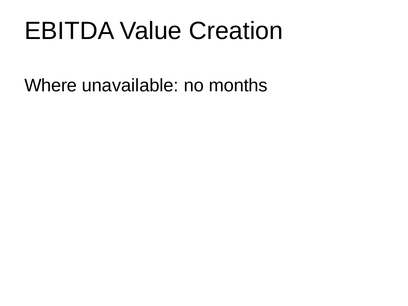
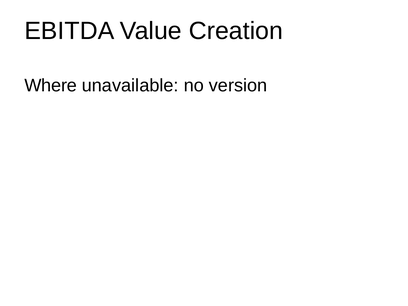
months: months -> version
